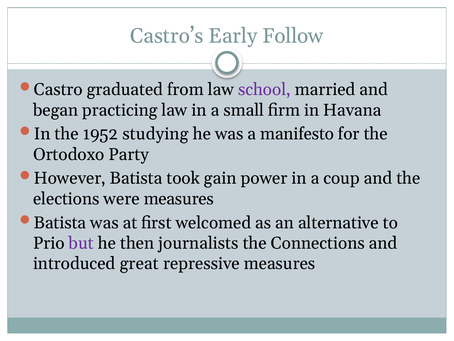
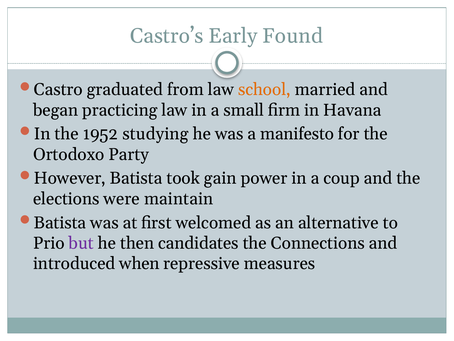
Follow: Follow -> Found
school colour: purple -> orange
were measures: measures -> maintain
journalists: journalists -> candidates
great: great -> when
